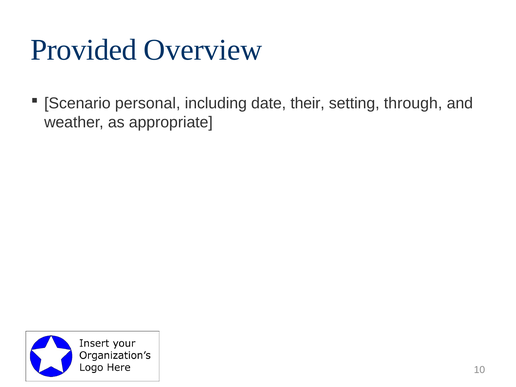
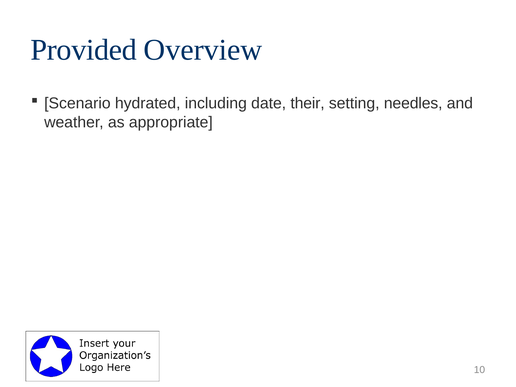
personal: personal -> hydrated
through: through -> needles
